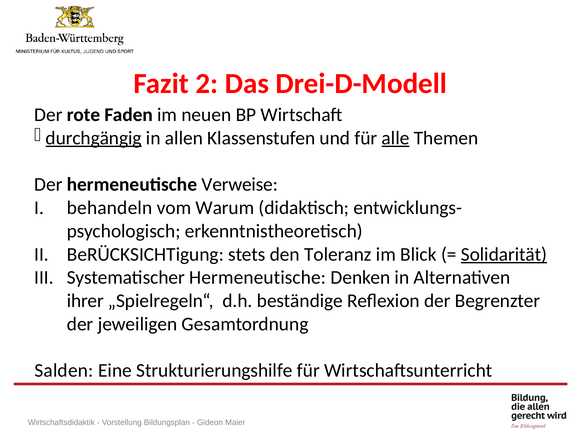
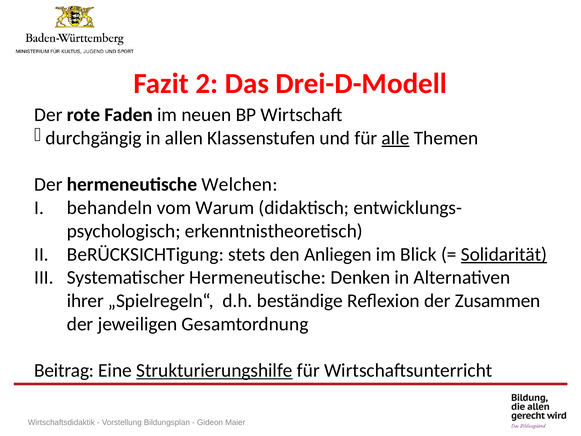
durchgängig underline: present -> none
Verweise: Verweise -> Welchen
Toleranz: Toleranz -> Anliegen
Begrenzter: Begrenzter -> Zusammen
Salden: Salden -> Beitrag
Strukturierungshilfe underline: none -> present
